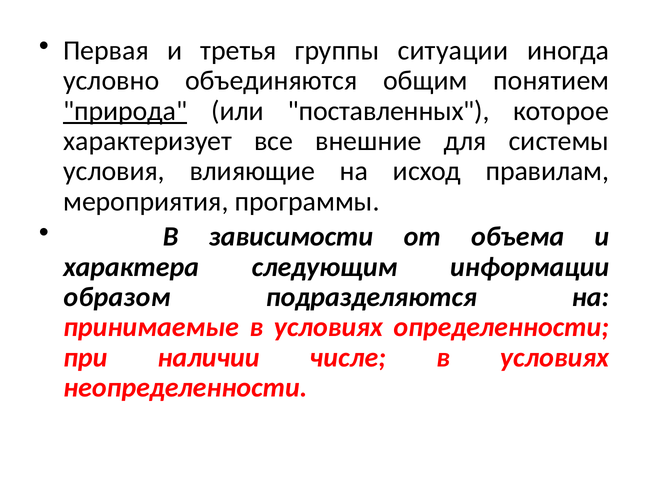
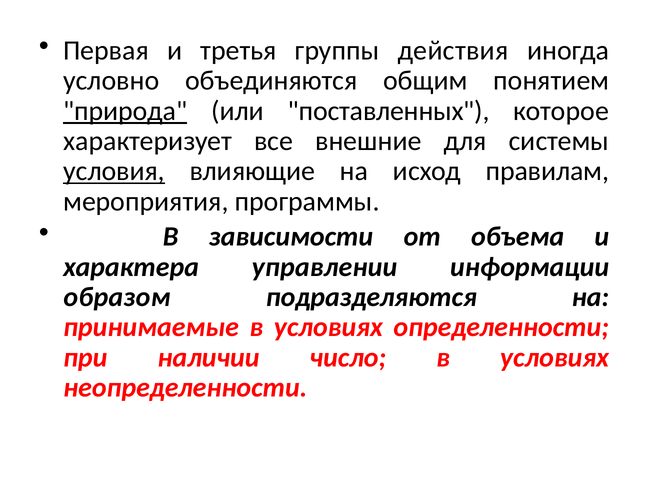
ситуации: ситуации -> действия
условия underline: none -> present
следующим: следующим -> управлении
числе: числе -> число
